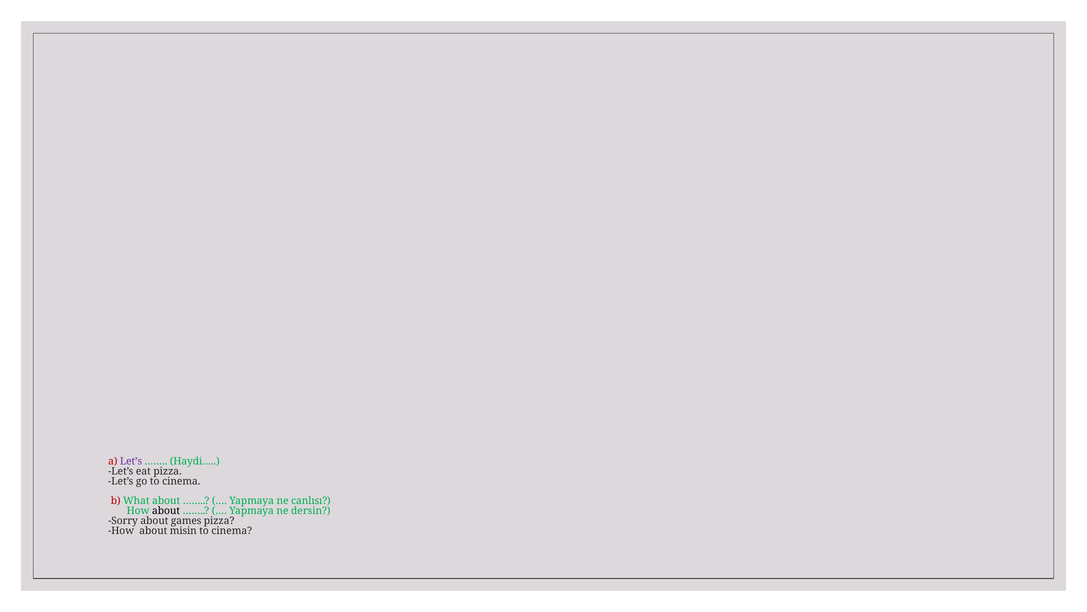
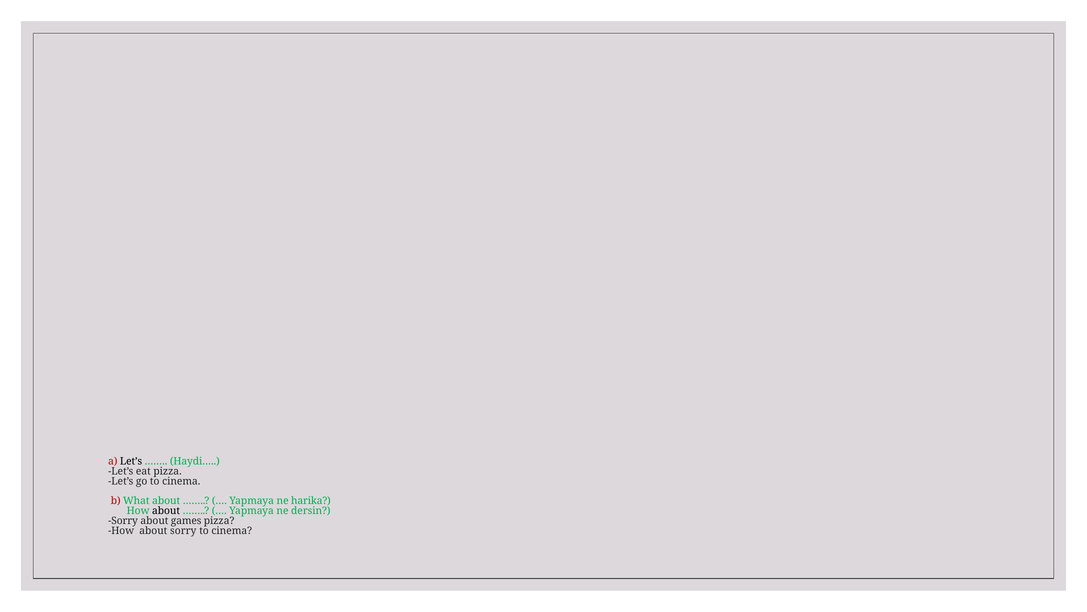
Let’s at (131, 461) colour: purple -> black
canlısı: canlısı -> harika
about misin: misin -> sorry
